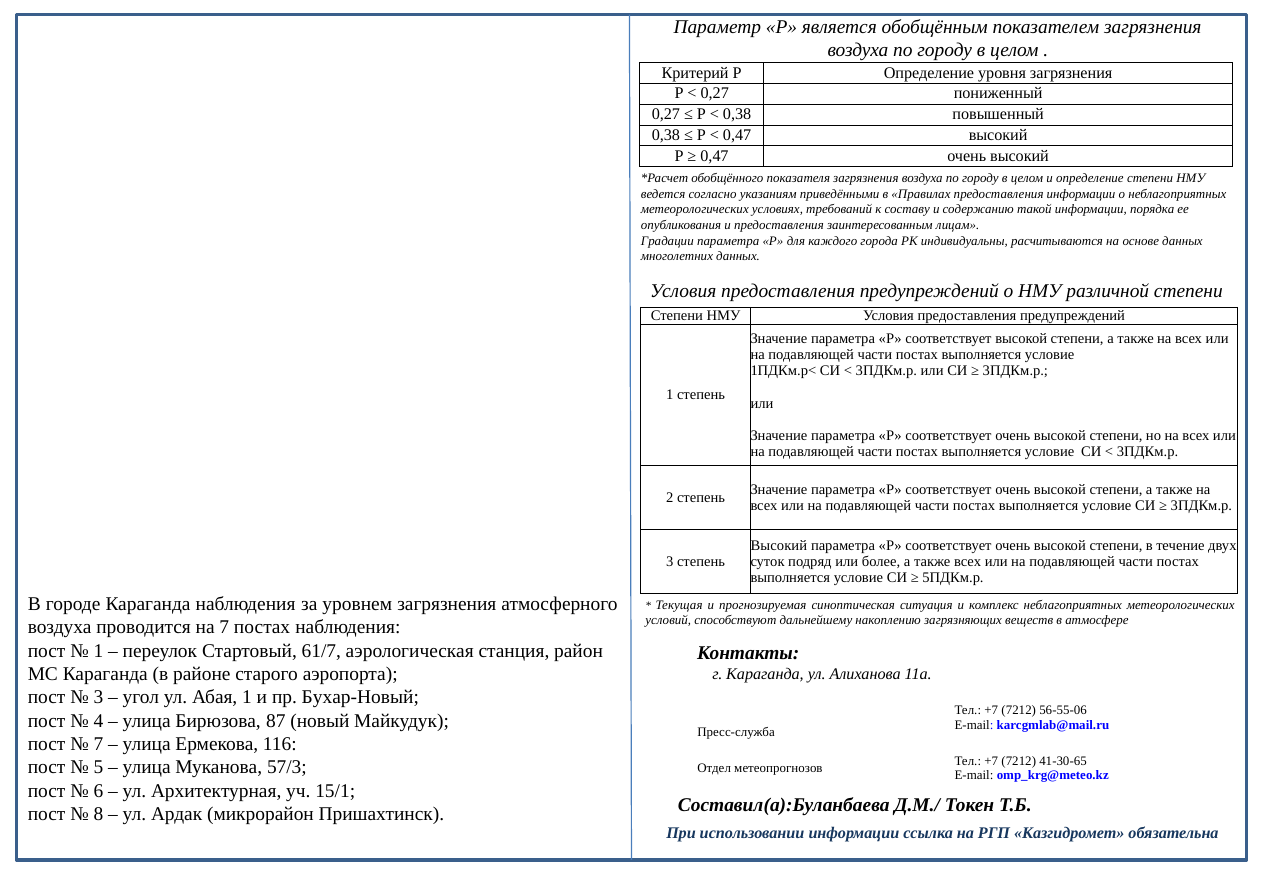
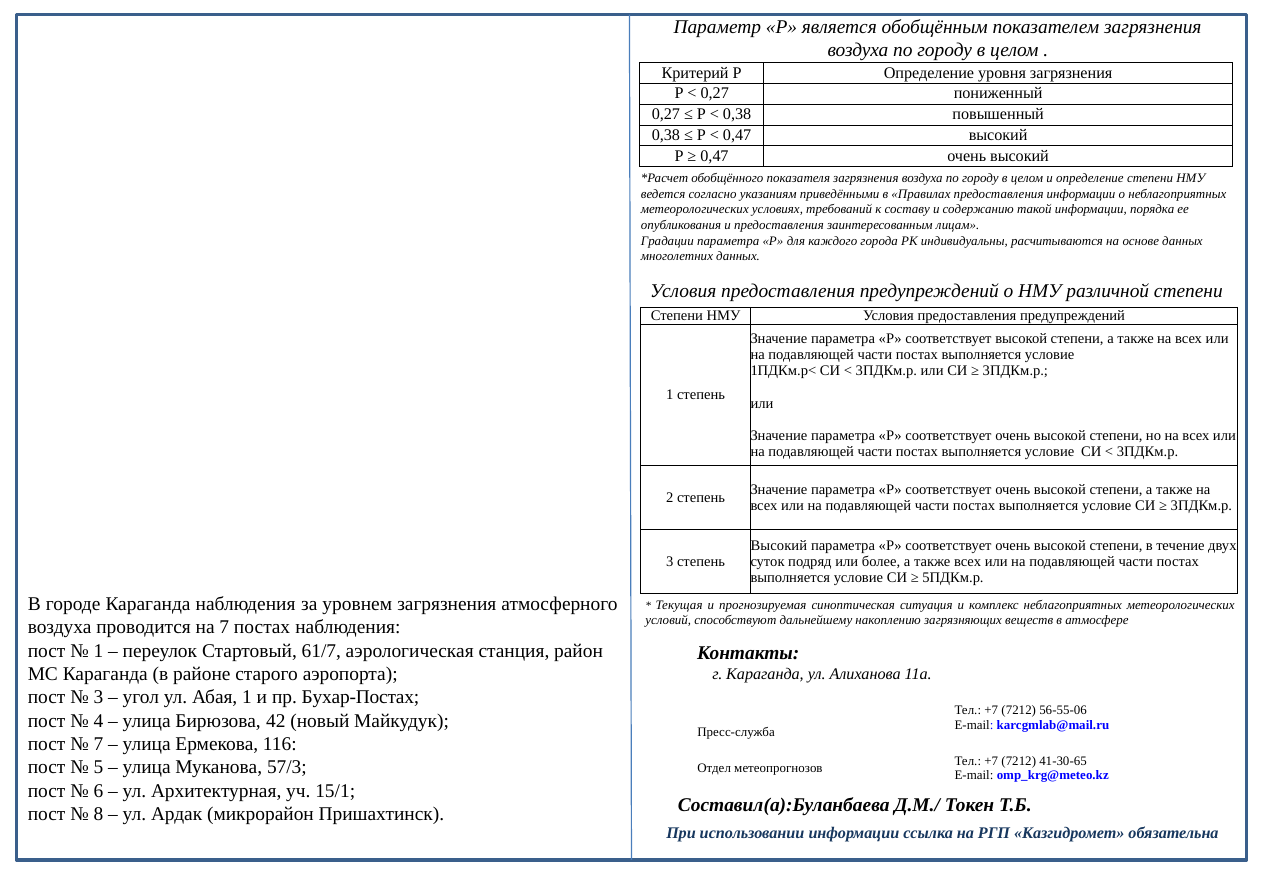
Бухар-Новый: Бухар-Новый -> Бухар-Постах
87: 87 -> 42
